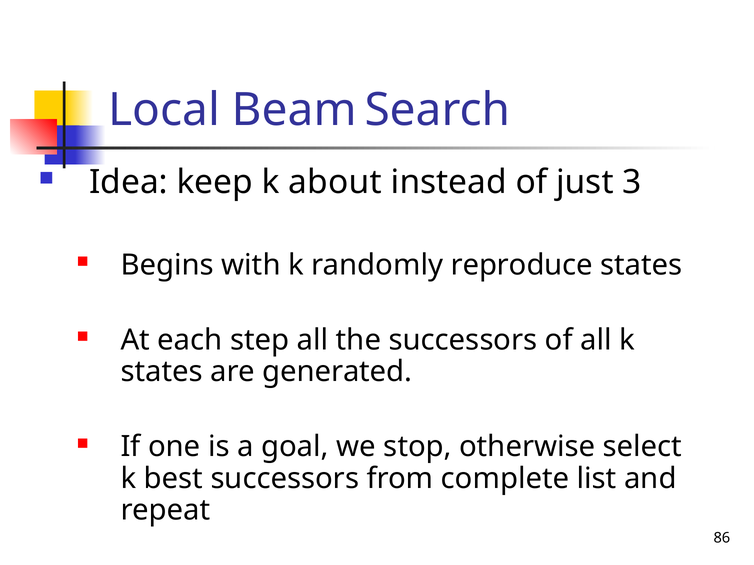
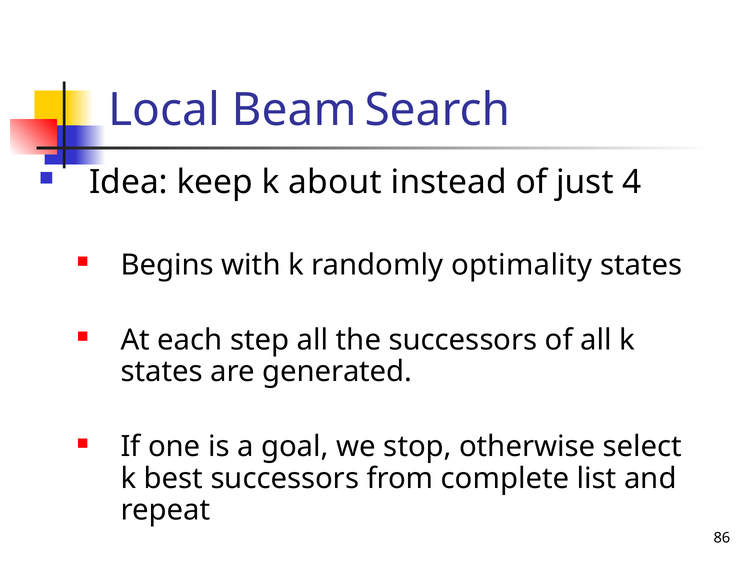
3: 3 -> 4
reproduce: reproduce -> optimality
